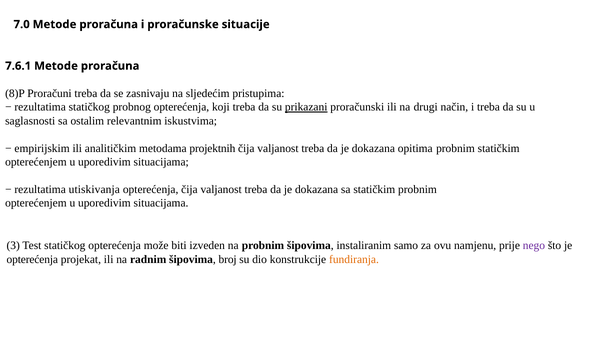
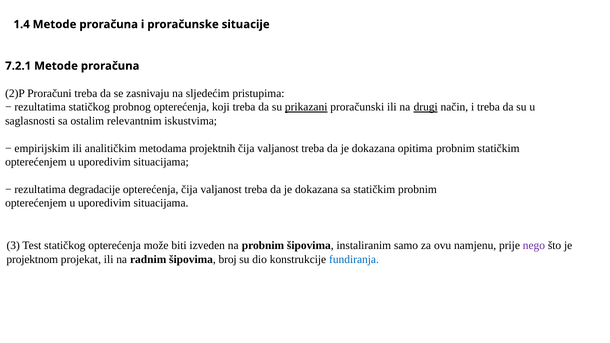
7.0: 7.0 -> 1.4
7.6.1: 7.6.1 -> 7.2.1
8)P: 8)P -> 2)P
drugi underline: none -> present
utiskivanja: utiskivanja -> degradacije
opterećenja at (32, 259): opterećenja -> projektnom
fundiranja colour: orange -> blue
